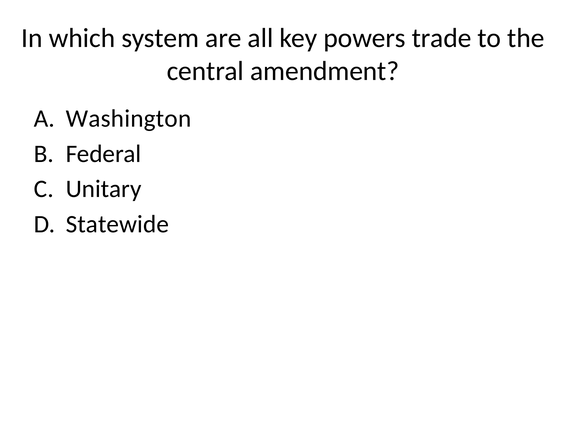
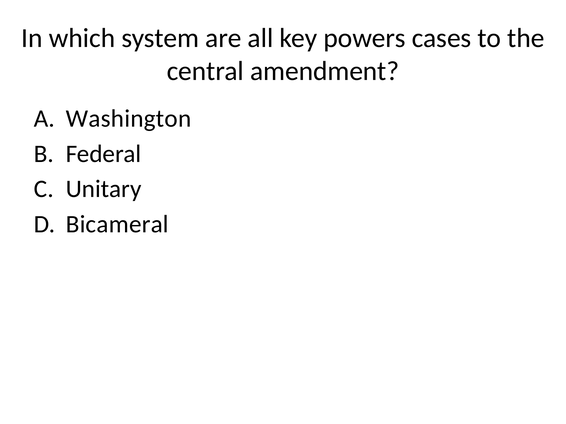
trade: trade -> cases
Statewide: Statewide -> Bicameral
